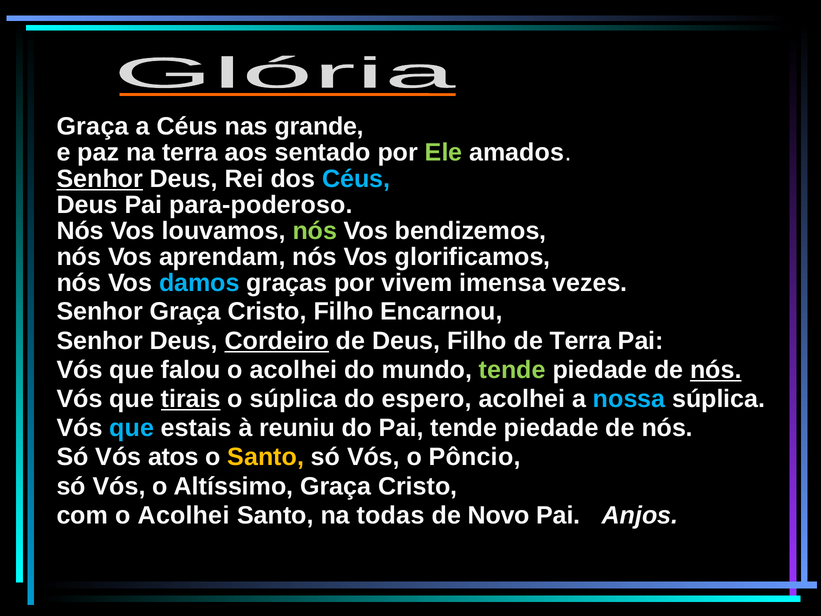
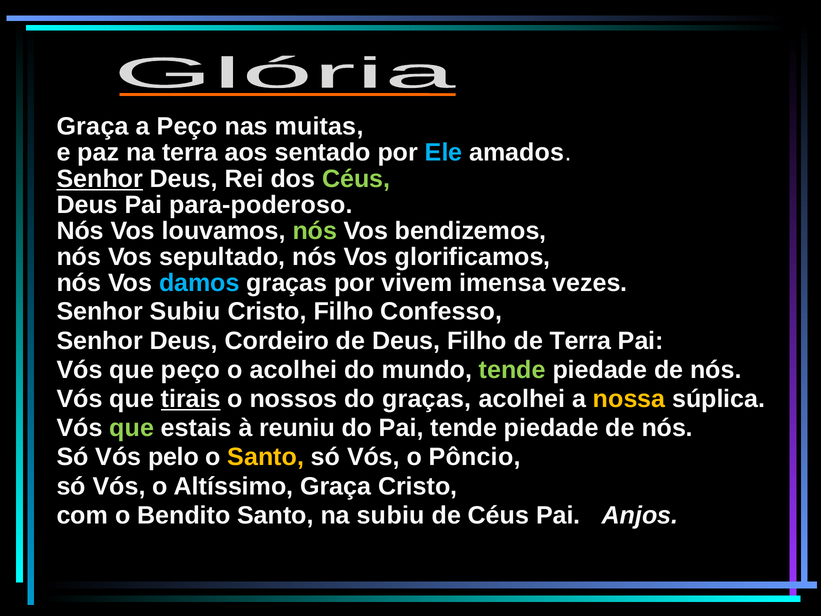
a Céus: Céus -> Peço
grande: grande -> muitas
Ele colour: light green -> light blue
Céus at (356, 179) colour: light blue -> light green
aprendam: aprendam -> sepultado
Senhor Graça: Graça -> Subiu
Encarnou: Encarnou -> Confesso
Cordeiro underline: present -> none
que falou: falou -> peço
nós at (716, 370) underline: present -> none
o súplica: súplica -> nossos
do espero: espero -> graças
nossa colour: light blue -> yellow
que at (132, 428) colour: light blue -> light green
atos: atos -> pelo
com o Acolhei: Acolhei -> Bendito
na todas: todas -> subiu
de Novo: Novo -> Céus
